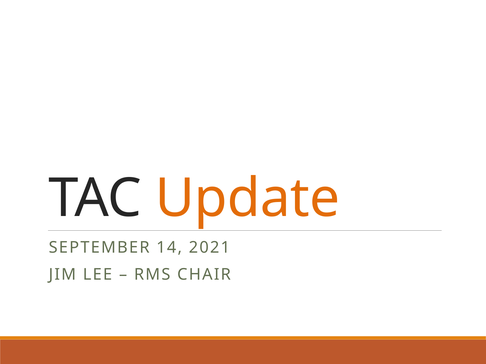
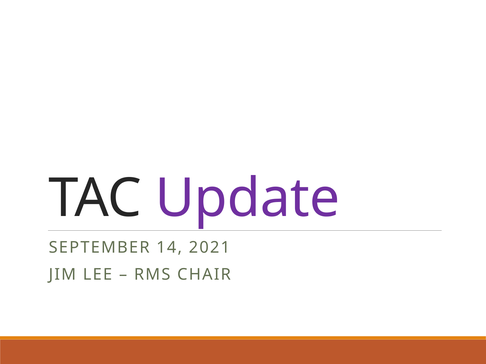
Update colour: orange -> purple
